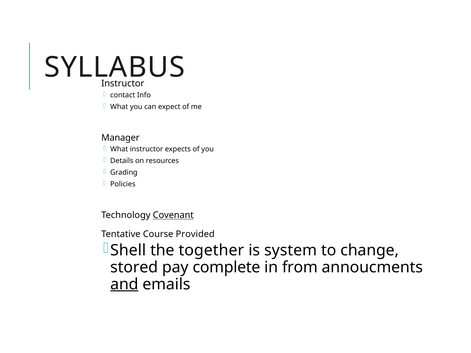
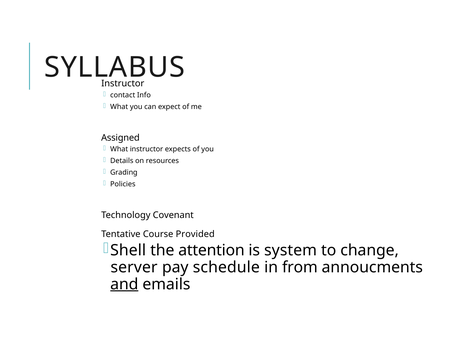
Manager: Manager -> Assigned
Covenant underline: present -> none
together: together -> attention
stored: stored -> server
complete: complete -> schedule
